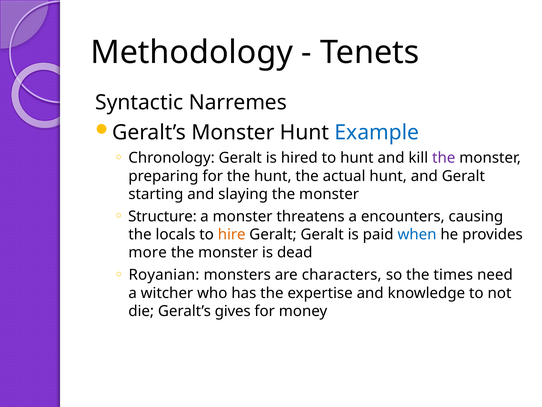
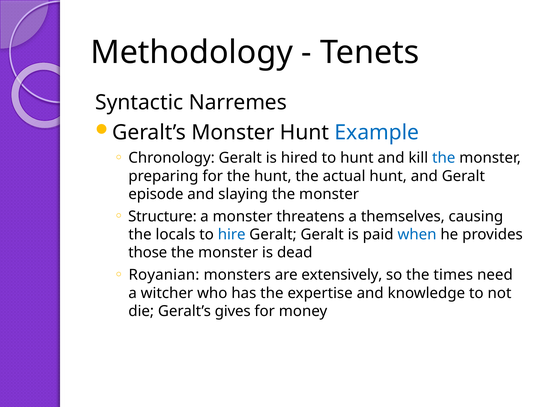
the at (444, 158) colour: purple -> blue
starting: starting -> episode
encounters: encounters -> themselves
hire colour: orange -> blue
more: more -> those
characters: characters -> extensively
